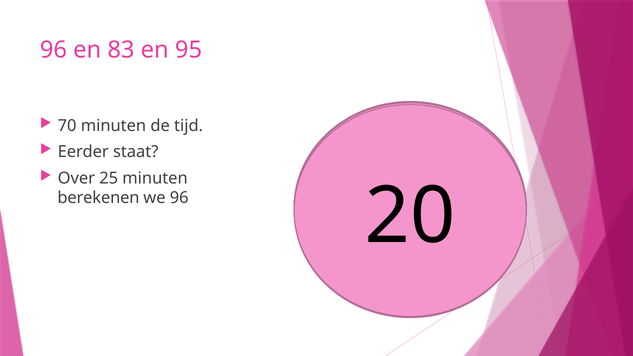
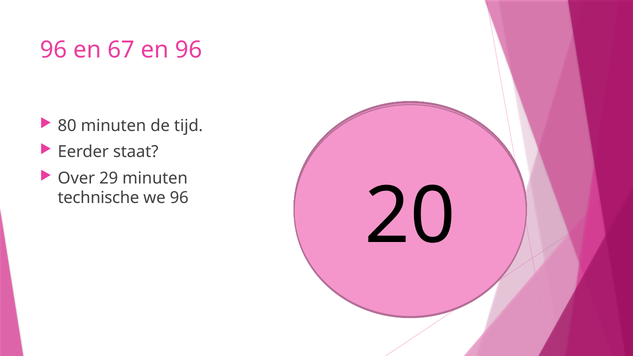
83: 83 -> 67
en 95: 95 -> 96
70: 70 -> 80
25: 25 -> 29
berekenen: berekenen -> technische
